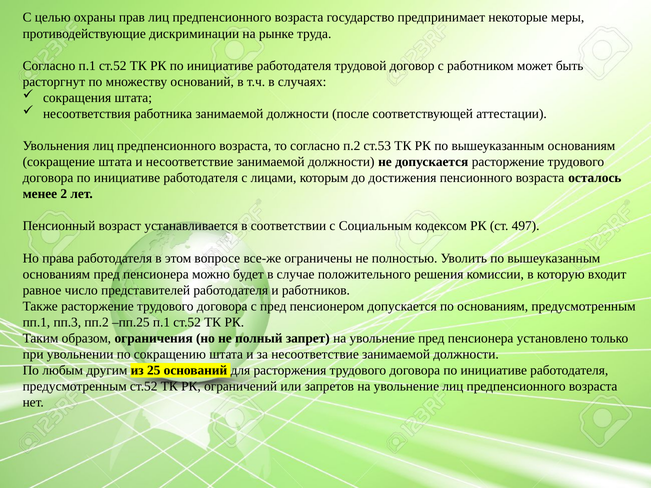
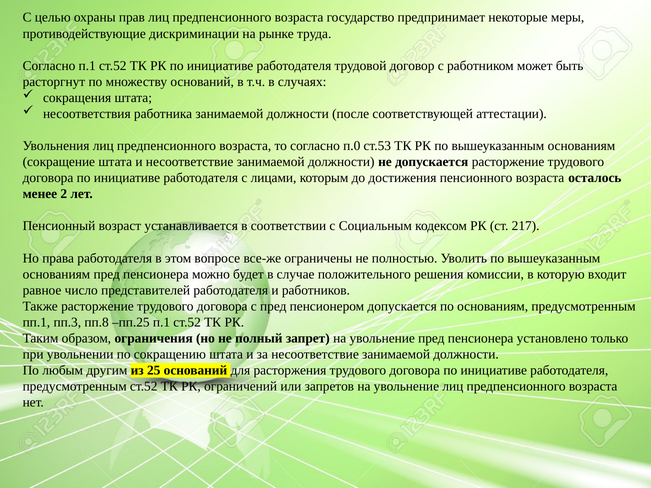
п.2: п.2 -> п.0
497: 497 -> 217
пп.2: пп.2 -> пп.8
